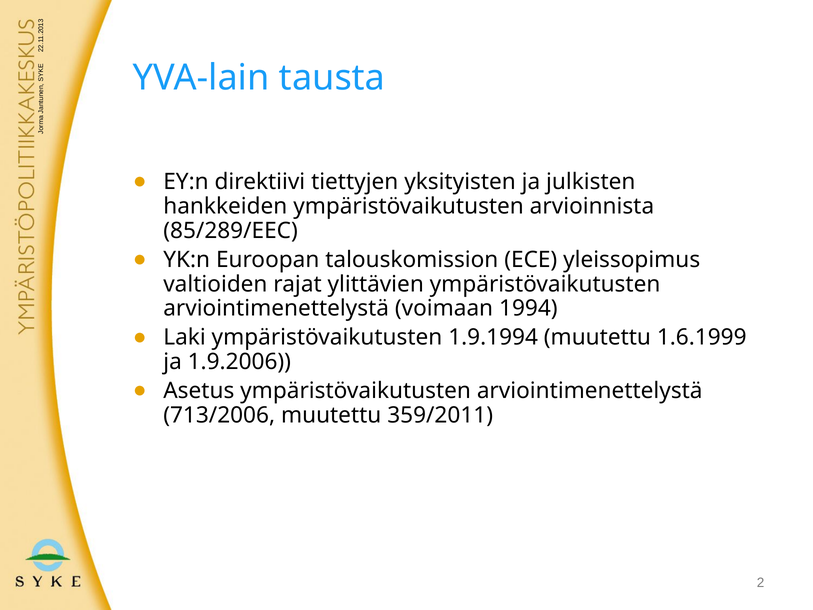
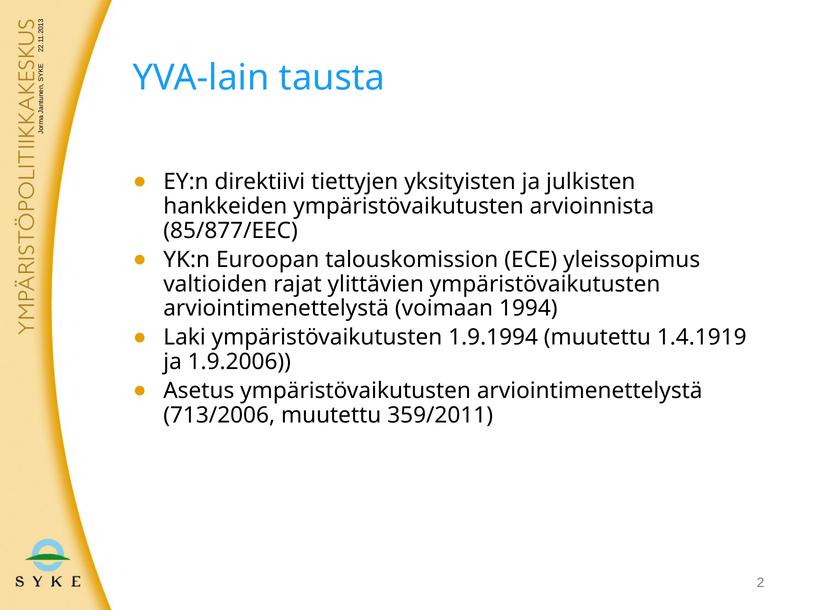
85/289/EEC: 85/289/EEC -> 85/877/EEC
1.6.1999: 1.6.1999 -> 1.4.1919
